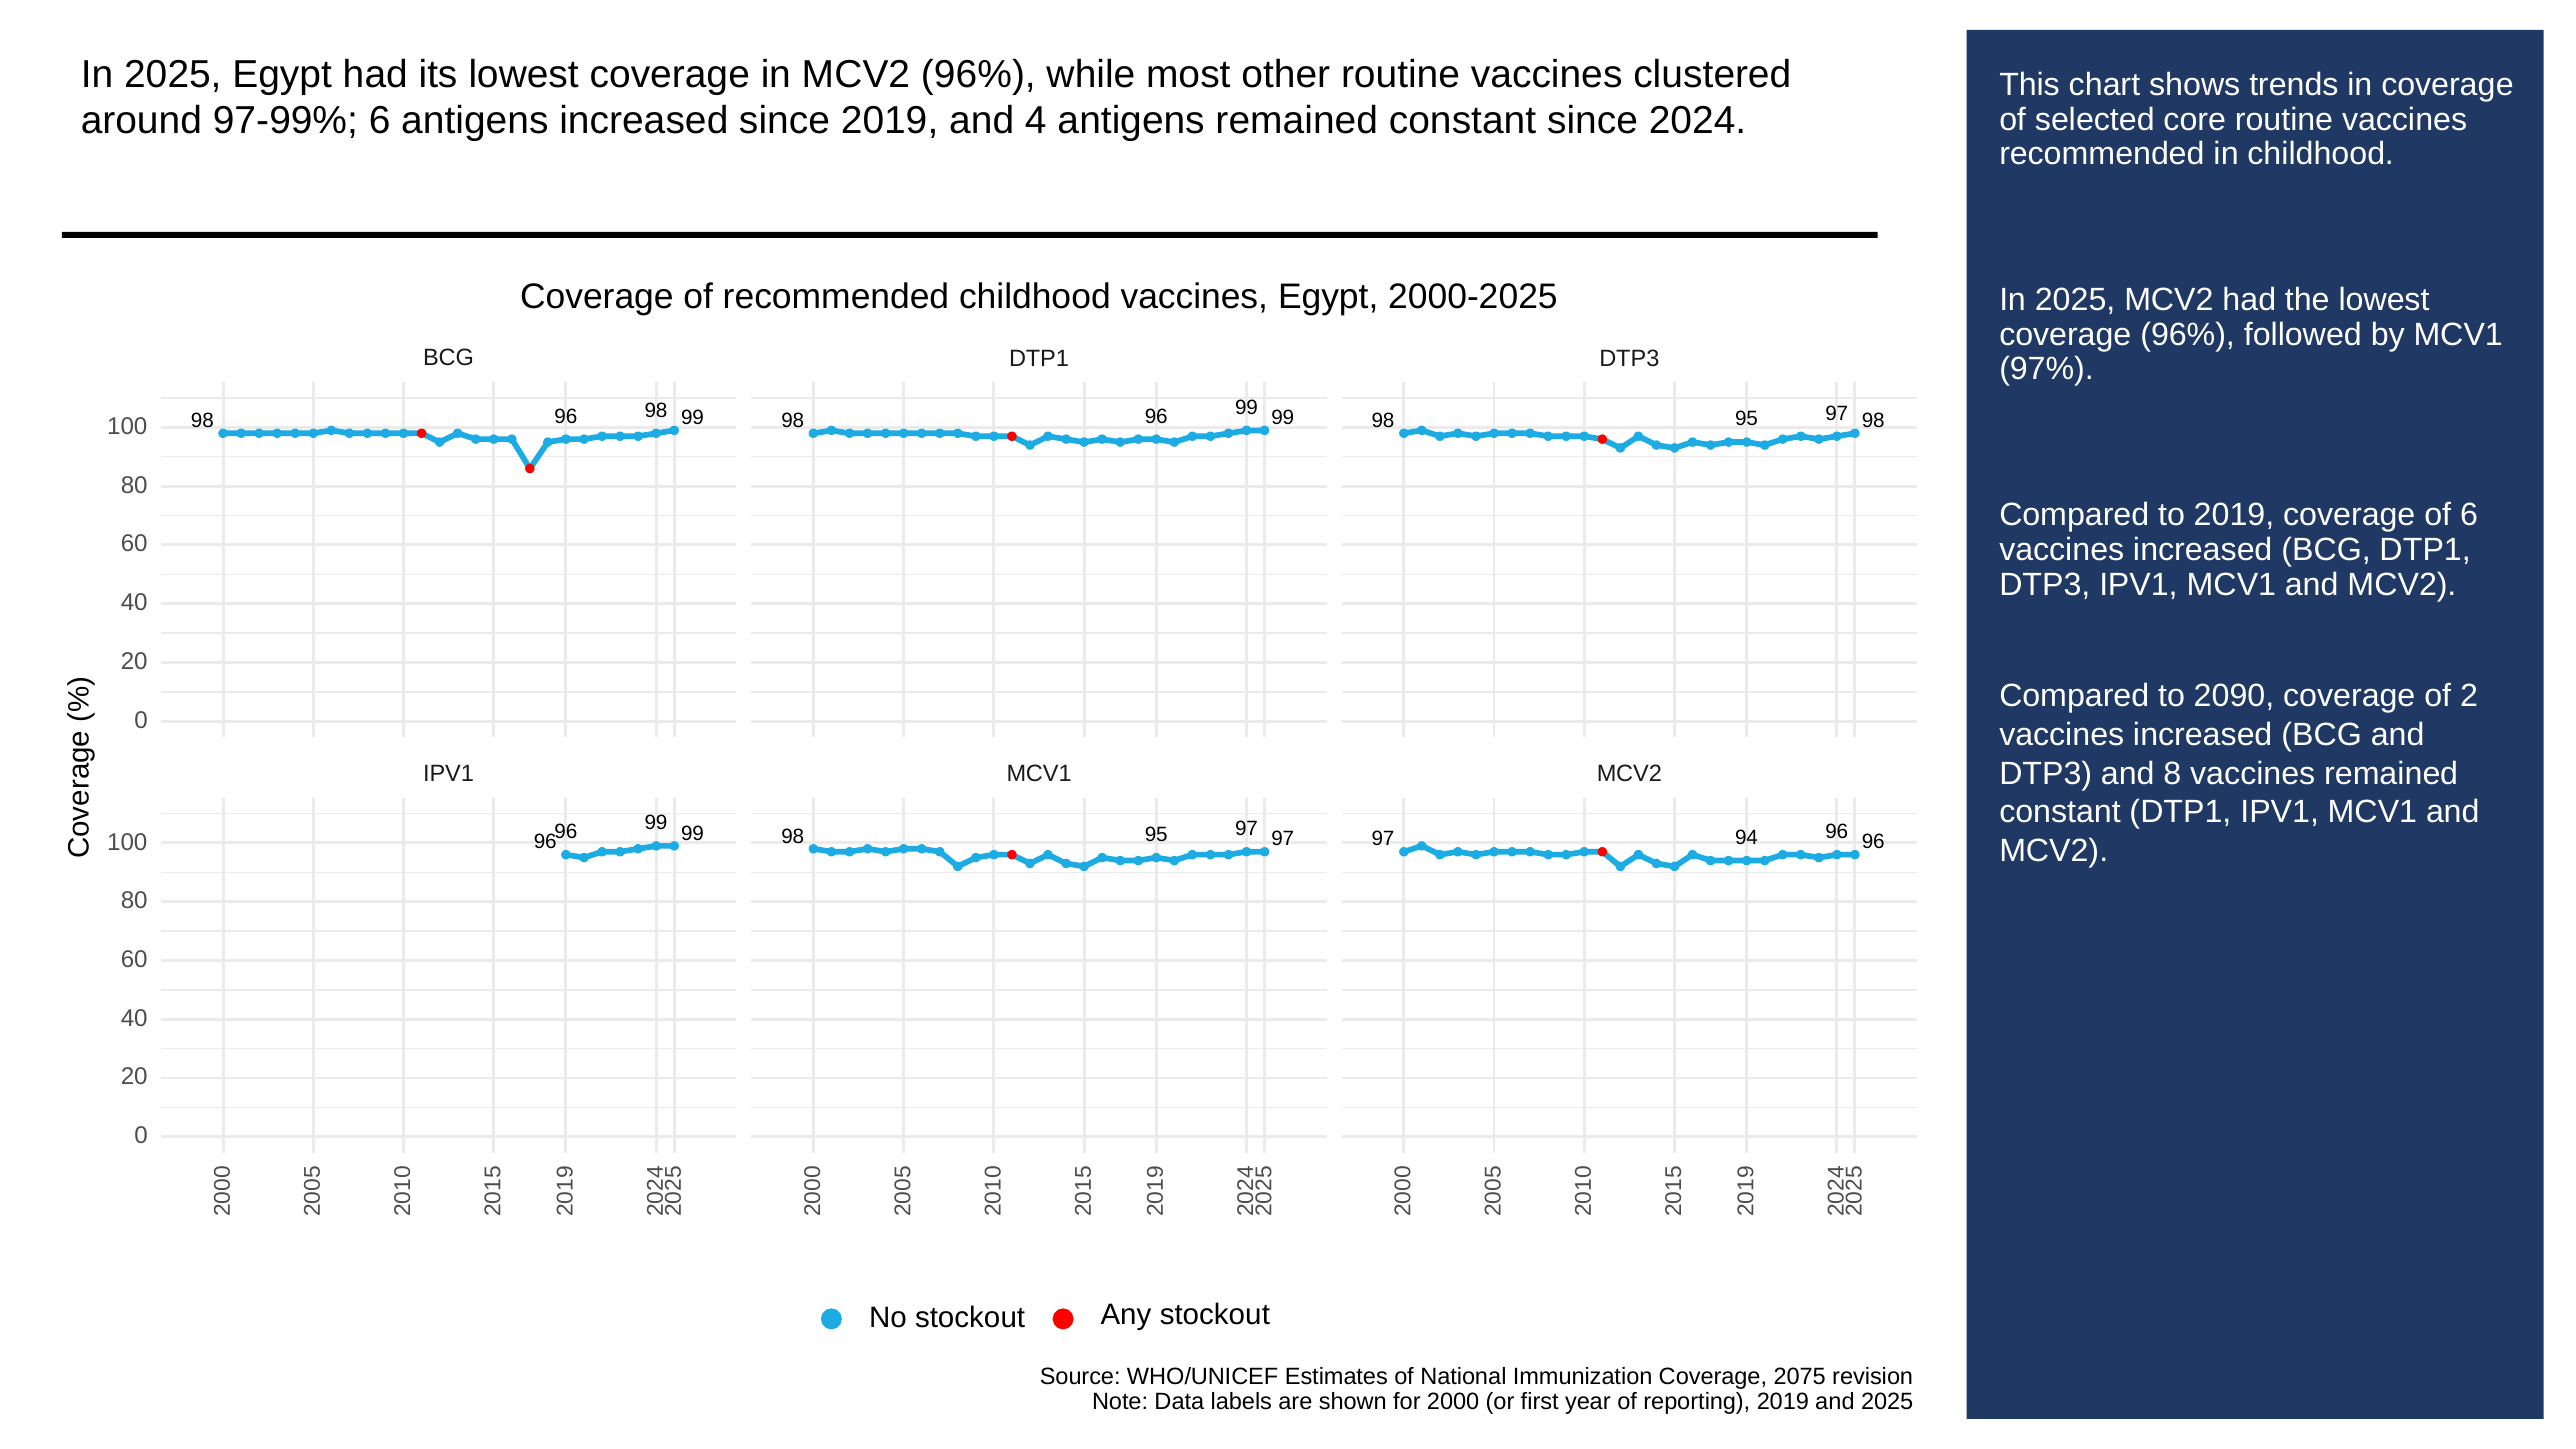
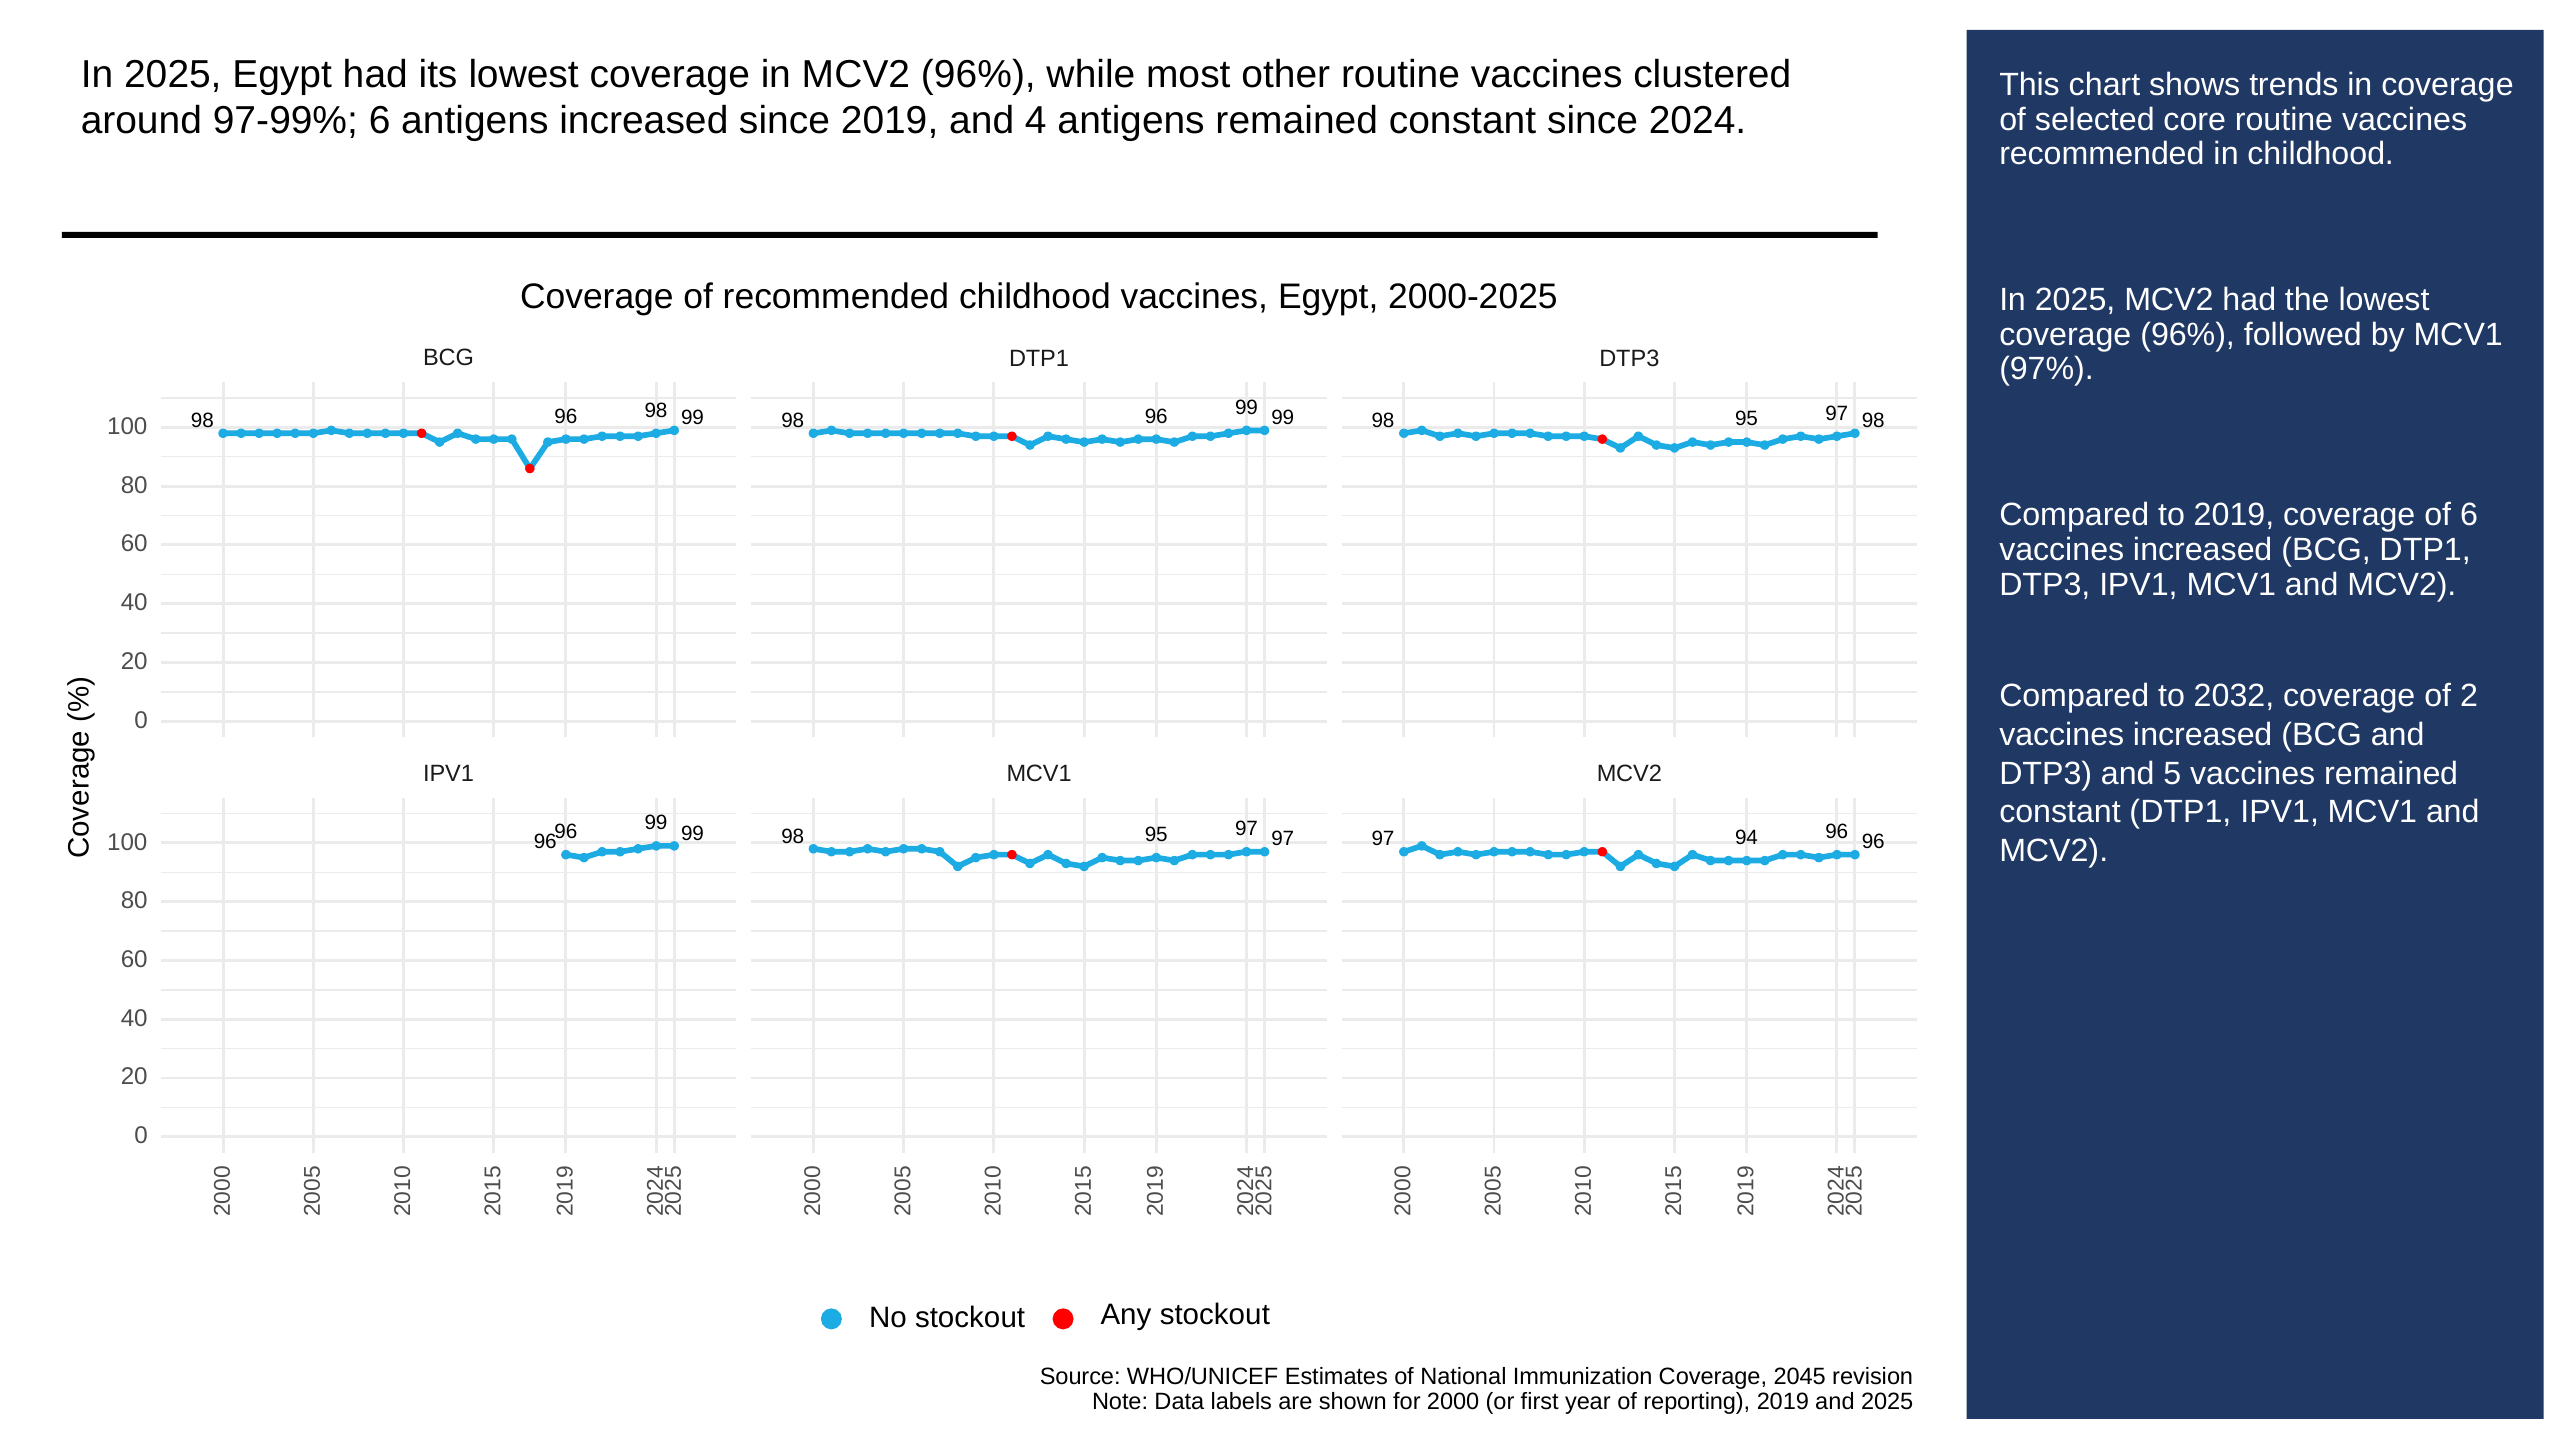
2090: 2090 -> 2032
and 8: 8 -> 5
2075: 2075 -> 2045
